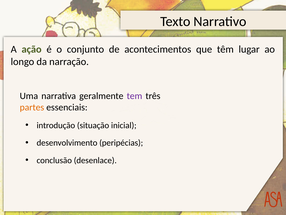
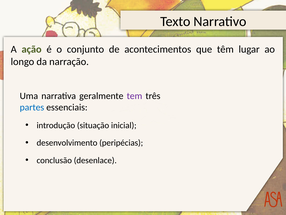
partes colour: orange -> blue
